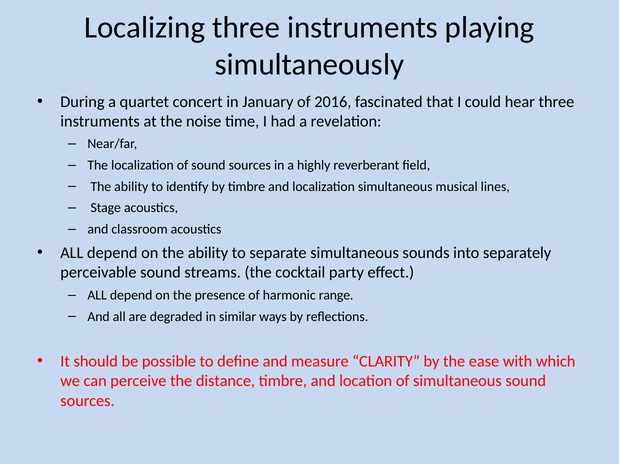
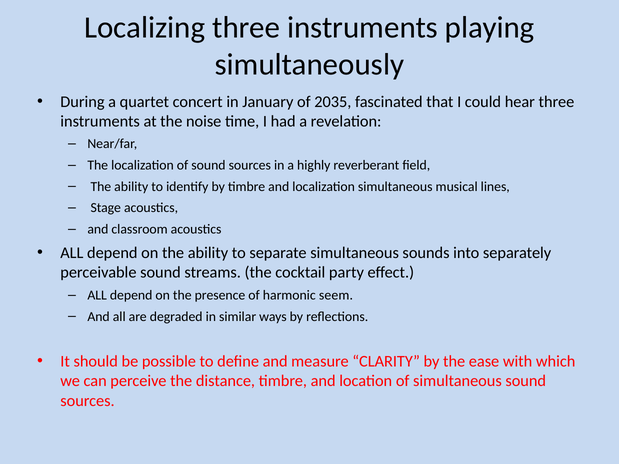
2016: 2016 -> 2035
range: range -> seem
